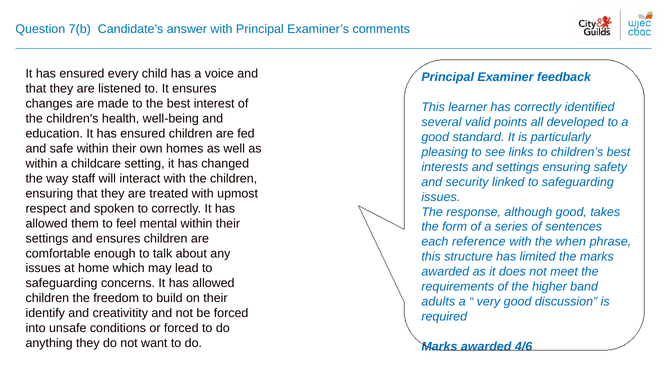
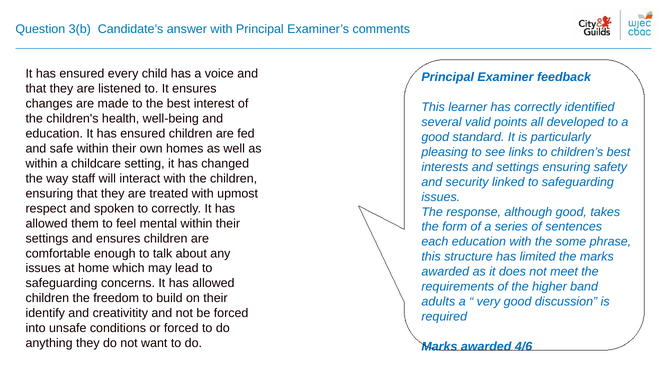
7(b: 7(b -> 3(b
each reference: reference -> education
when: when -> some
